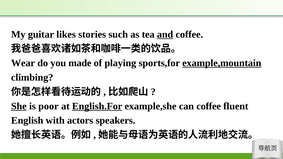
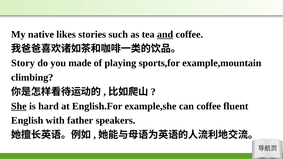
guitar: guitar -> native
Wear: Wear -> Story
example,mountain underline: present -> none
poor: poor -> hard
English.For underline: present -> none
actors: actors -> father
